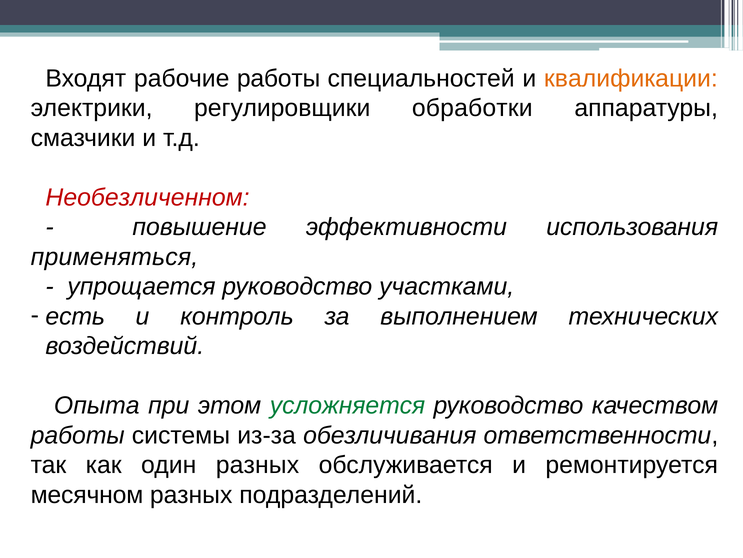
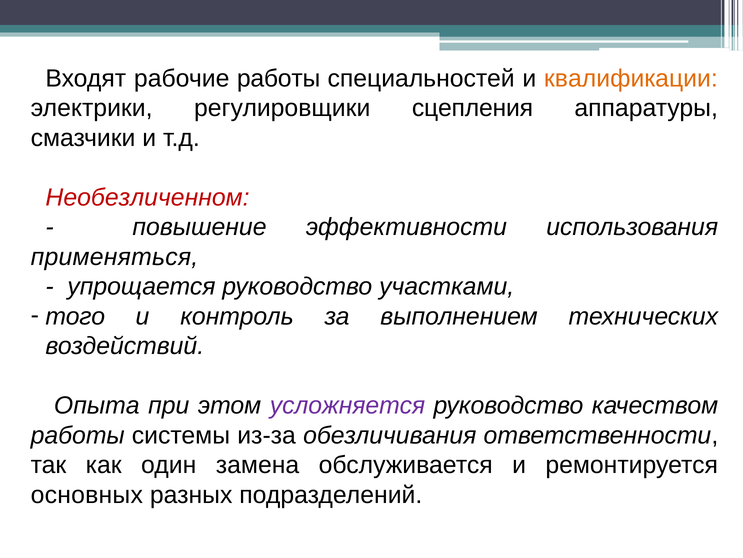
обработки: обработки -> сцепления
есть: есть -> того
усложняется colour: green -> purple
один разных: разных -> замена
месячном: месячном -> основных
